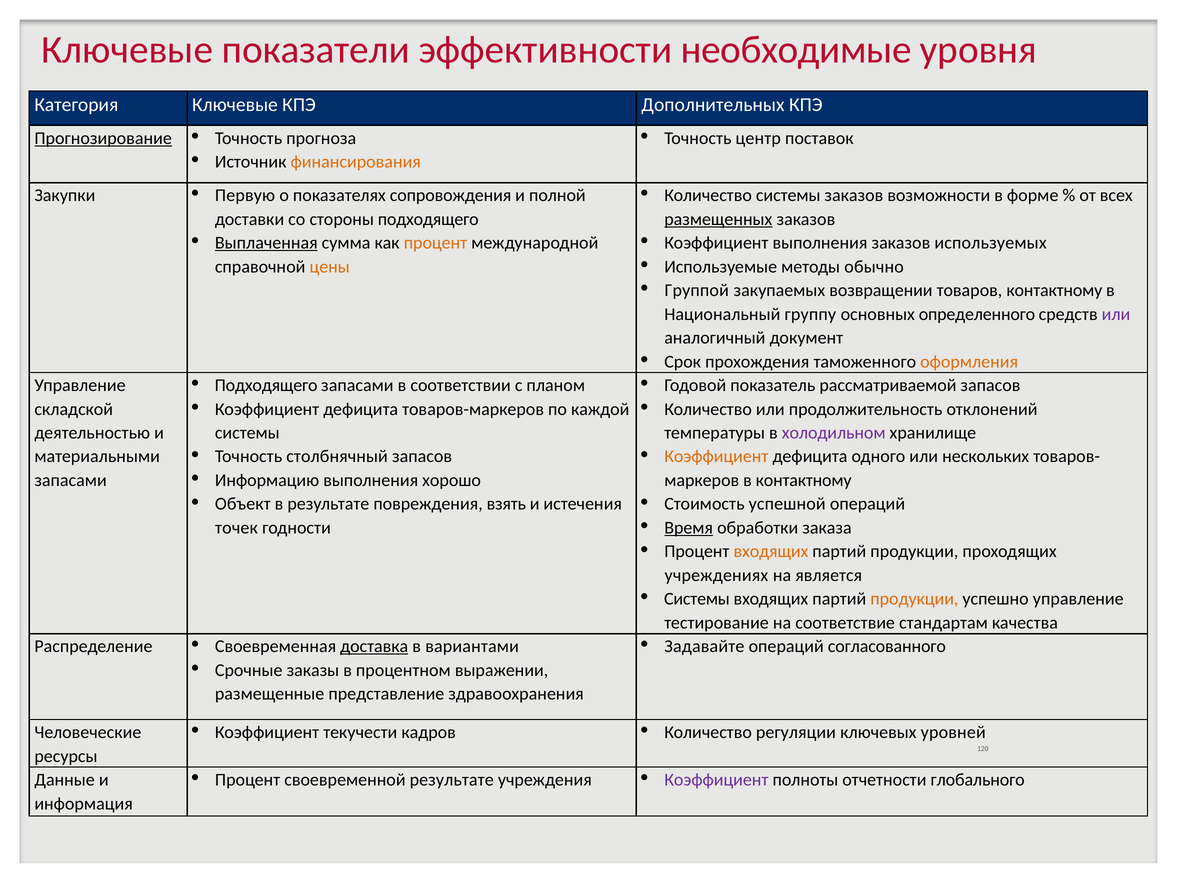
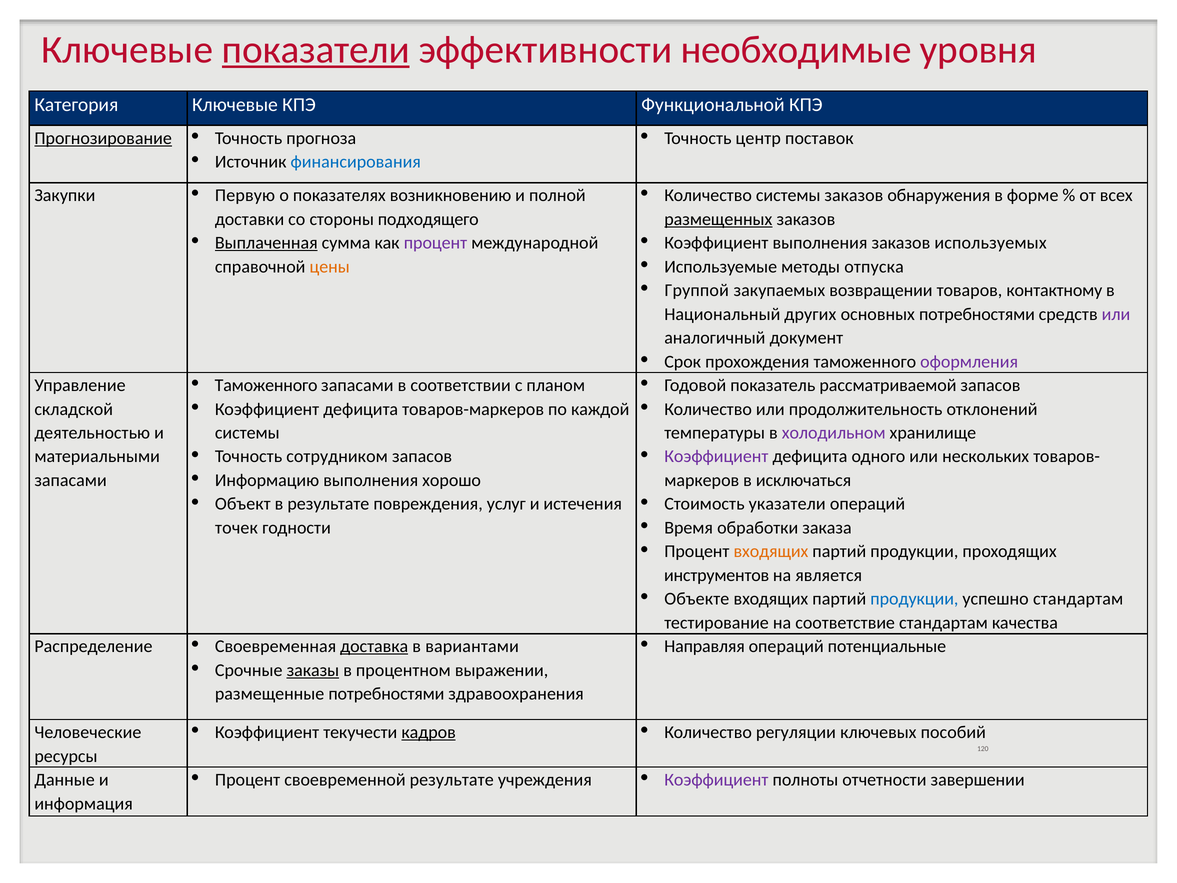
показатели underline: none -> present
Дополнительных: Дополнительных -> Функциональной
финансирования colour: orange -> blue
возможности: возможности -> обнаружения
сопровождения: сопровождения -> возникновению
процент at (435, 243) colour: orange -> purple
обычно: обычно -> отпуска
группу: группу -> других
основных определенного: определенного -> потребностями
оформления colour: orange -> purple
Подходящего at (266, 385): Подходящего -> Таможенного
столбнячный: столбнячный -> сотрудником
Коэффициент at (716, 456) colour: orange -> purple
в контактному: контактному -> исключаться
взять: взять -> услуг
успешной: успешной -> указатели
Время underline: present -> none
учреждениях: учреждениях -> инструментов
Системы at (697, 599): Системы -> Объекте
продукции at (914, 599) colour: orange -> blue
успешно управление: управление -> стандартам
Задавайте: Задавайте -> Направляя
согласованного: согласованного -> потенциальные
заказы underline: none -> present
размещенные представление: представление -> потребностями
кадров underline: none -> present
уровней: уровней -> пособий
глобального: глобального -> завершении
